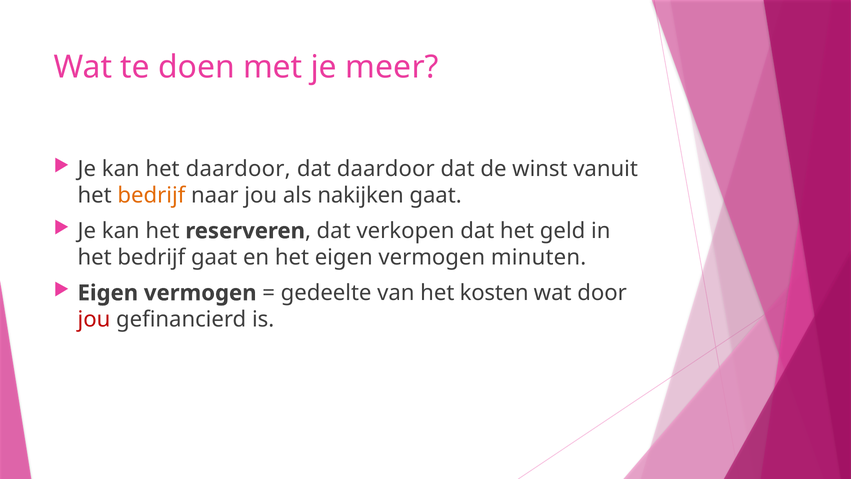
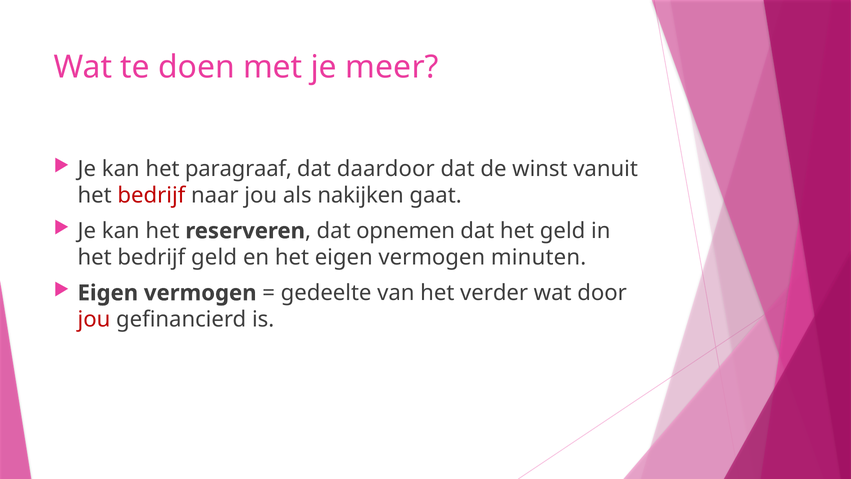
het daardoor: daardoor -> paragraaf
bedrijf at (151, 195) colour: orange -> red
verkopen: verkopen -> opnemen
bedrijf gaat: gaat -> geld
kosten: kosten -> verder
